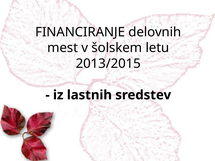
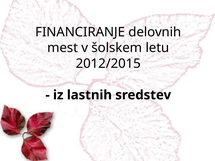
2013/2015: 2013/2015 -> 2012/2015
